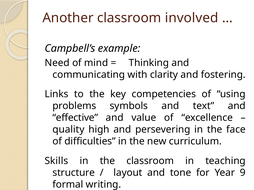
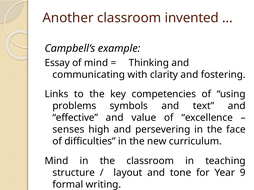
involved: involved -> invented
Need: Need -> Essay
quality: quality -> senses
Skills at (56, 161): Skills -> Mind
